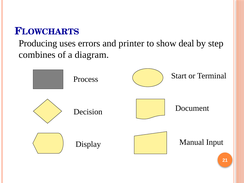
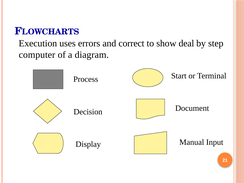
Producing: Producing -> Execution
printer: printer -> correct
combines: combines -> computer
